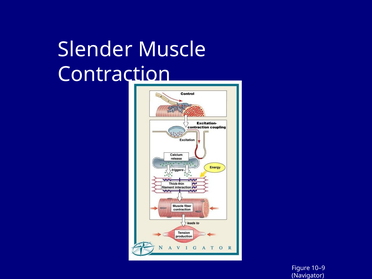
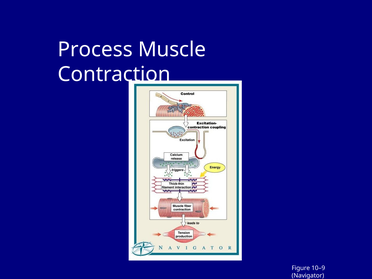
Slender: Slender -> Process
